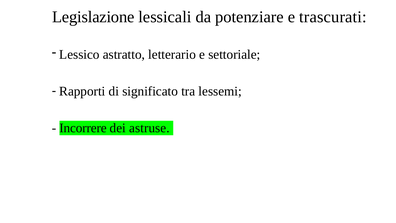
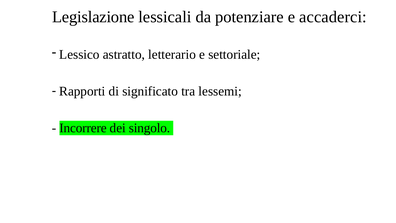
trascurati: trascurati -> accaderci
astruse: astruse -> singolo
